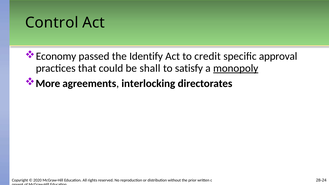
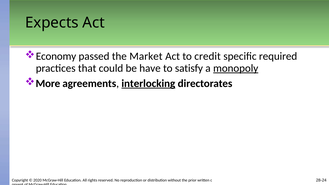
Control: Control -> Expects
Identify: Identify -> Market
approval: approval -> required
shall: shall -> have
interlocking underline: none -> present
